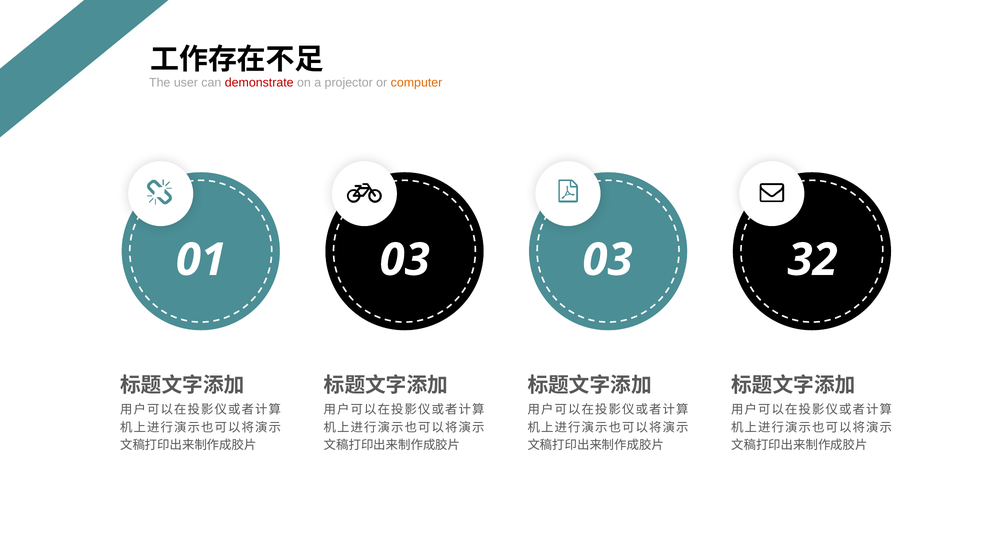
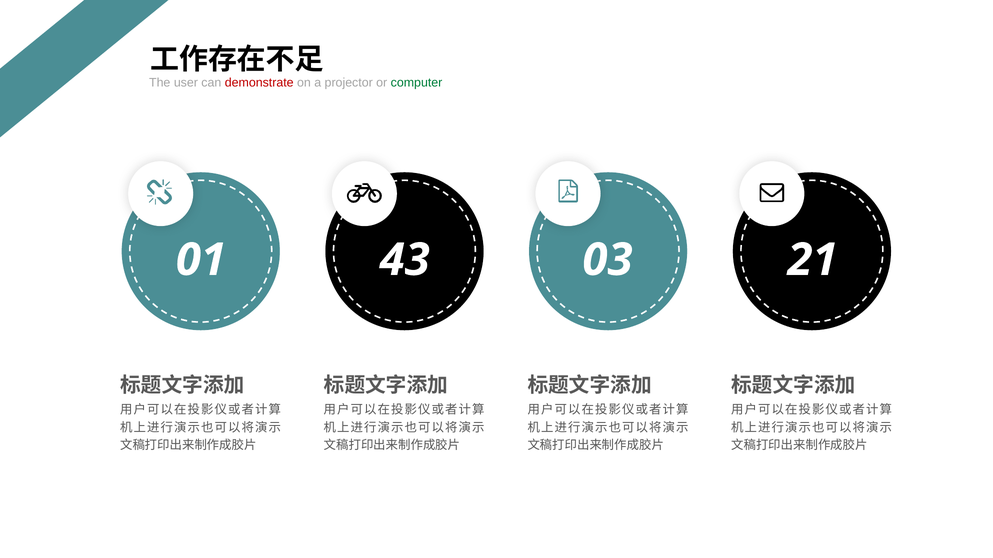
computer colour: orange -> green
01 03: 03 -> 43
32: 32 -> 21
